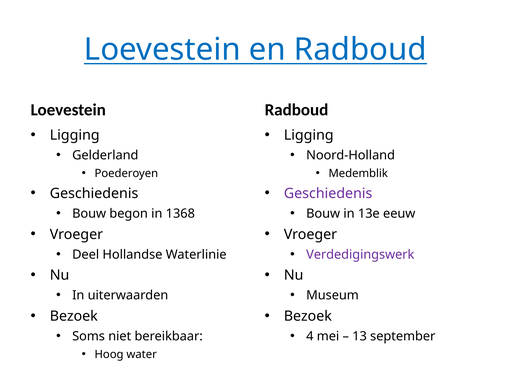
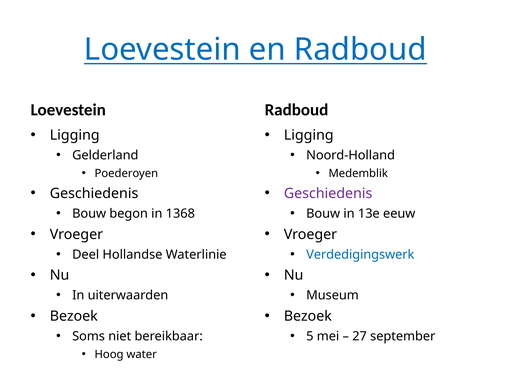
Verdedigingswerk colour: purple -> blue
4: 4 -> 5
13: 13 -> 27
